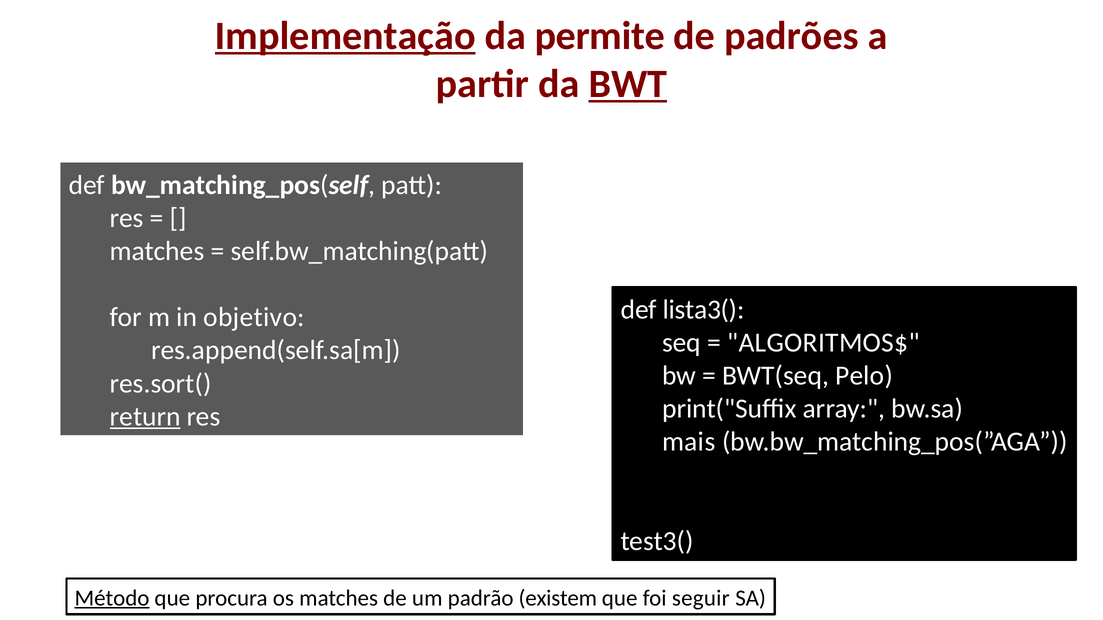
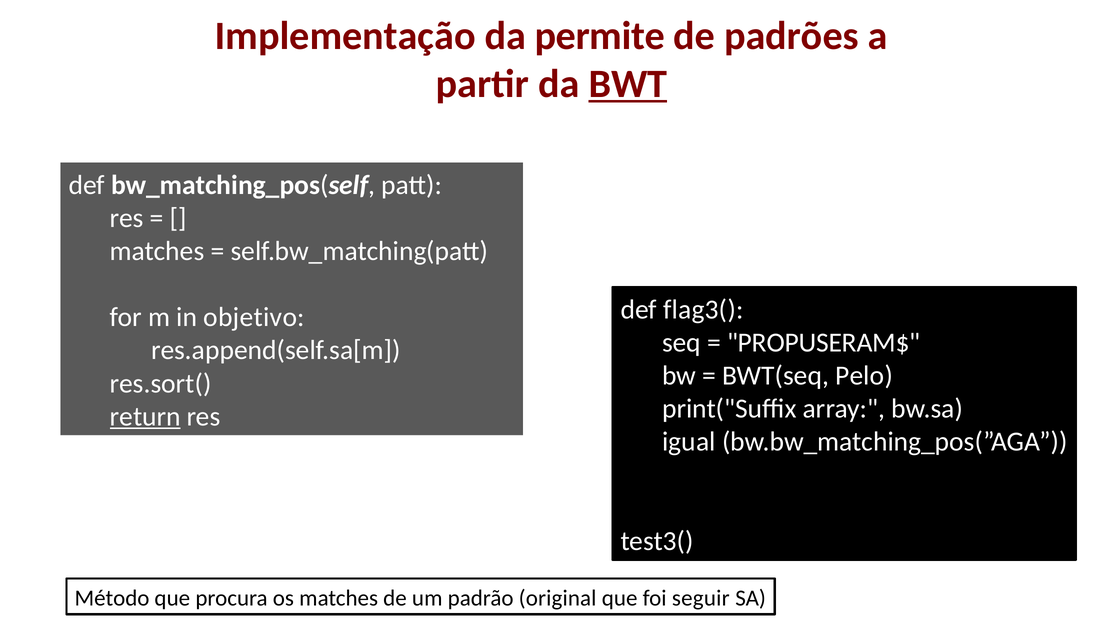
Implementação underline: present -> none
lista3(: lista3( -> flag3(
ALGORITMOS$: ALGORITMOS$ -> PROPUSERAM$
mais: mais -> igual
Método underline: present -> none
existem: existem -> original
